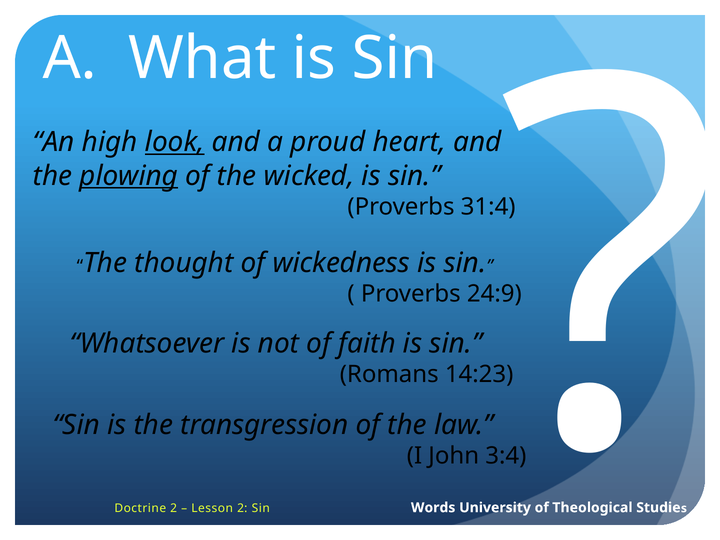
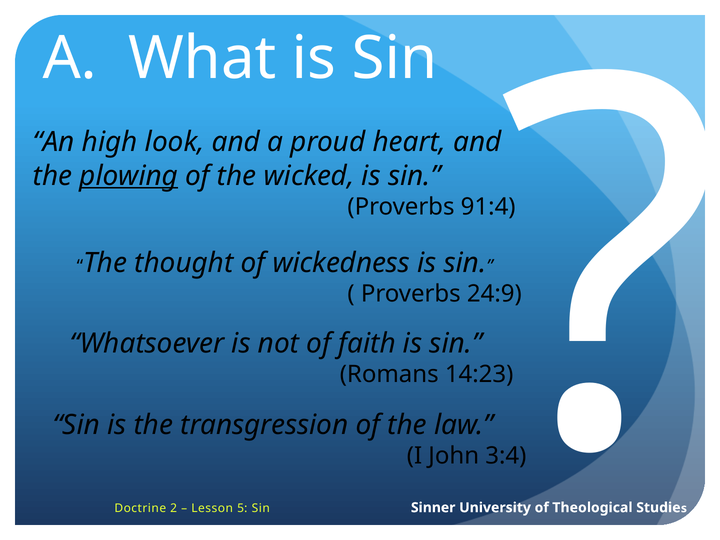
look underline: present -> none
31:4: 31:4 -> 91:4
Lesson 2: 2 -> 5
Words: Words -> Sinner
